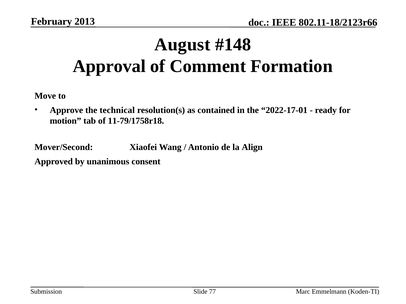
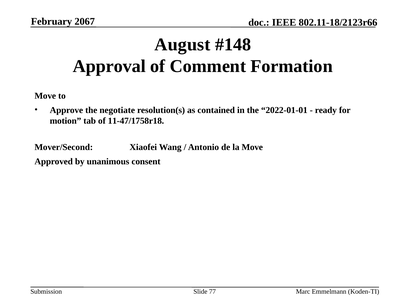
2013: 2013 -> 2067
technical: technical -> negotiate
2022-17-01: 2022-17-01 -> 2022-01-01
11-79/1758r18: 11-79/1758r18 -> 11-47/1758r18
la Align: Align -> Move
